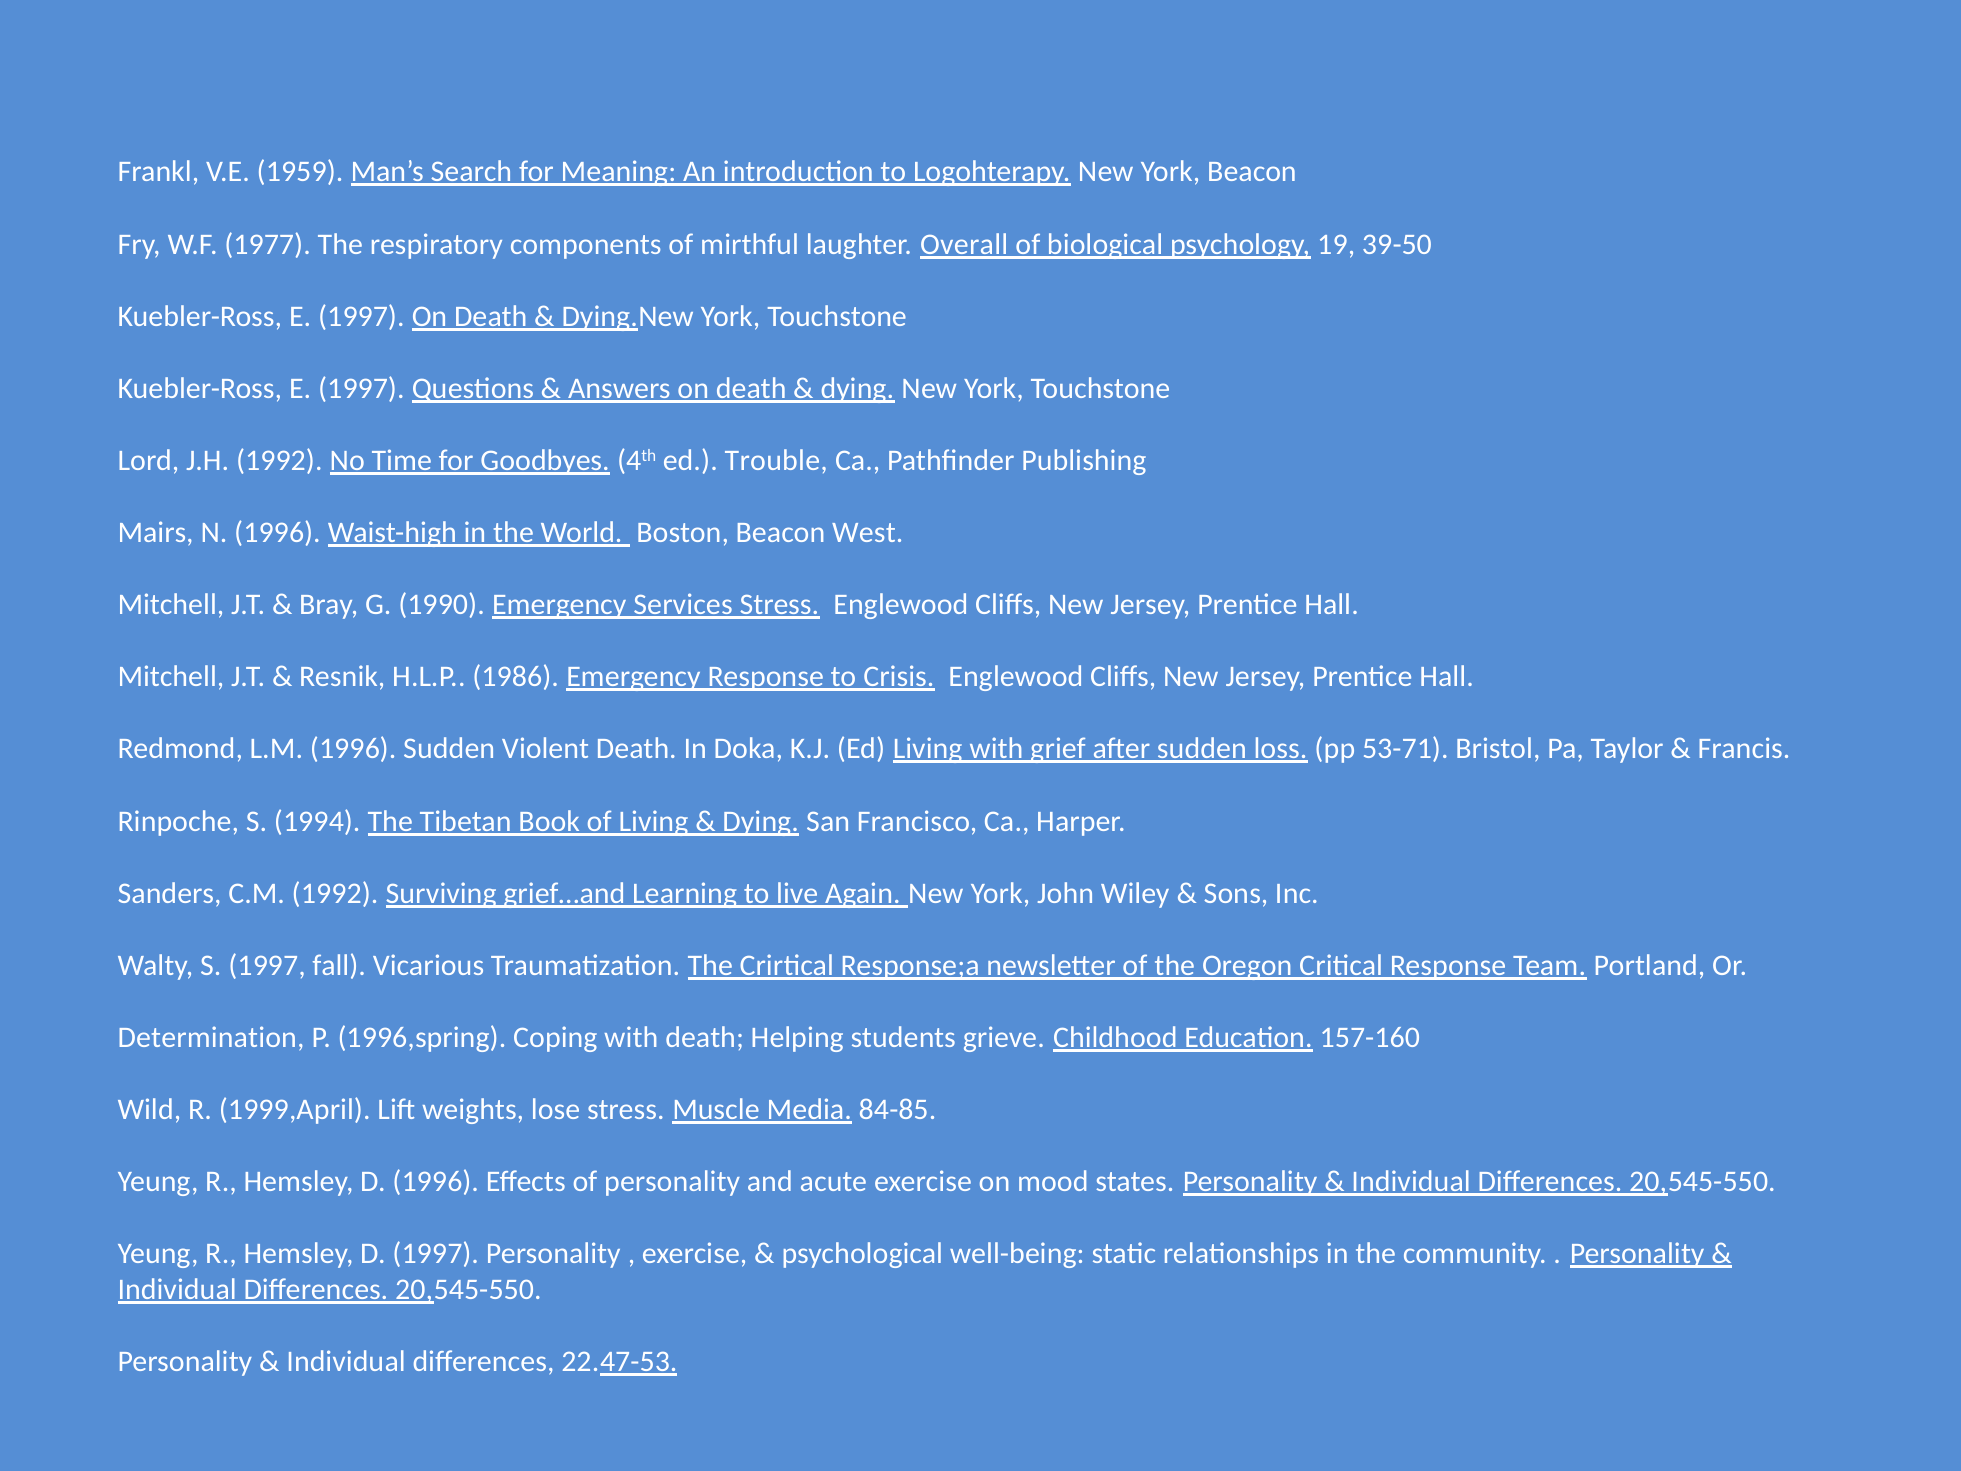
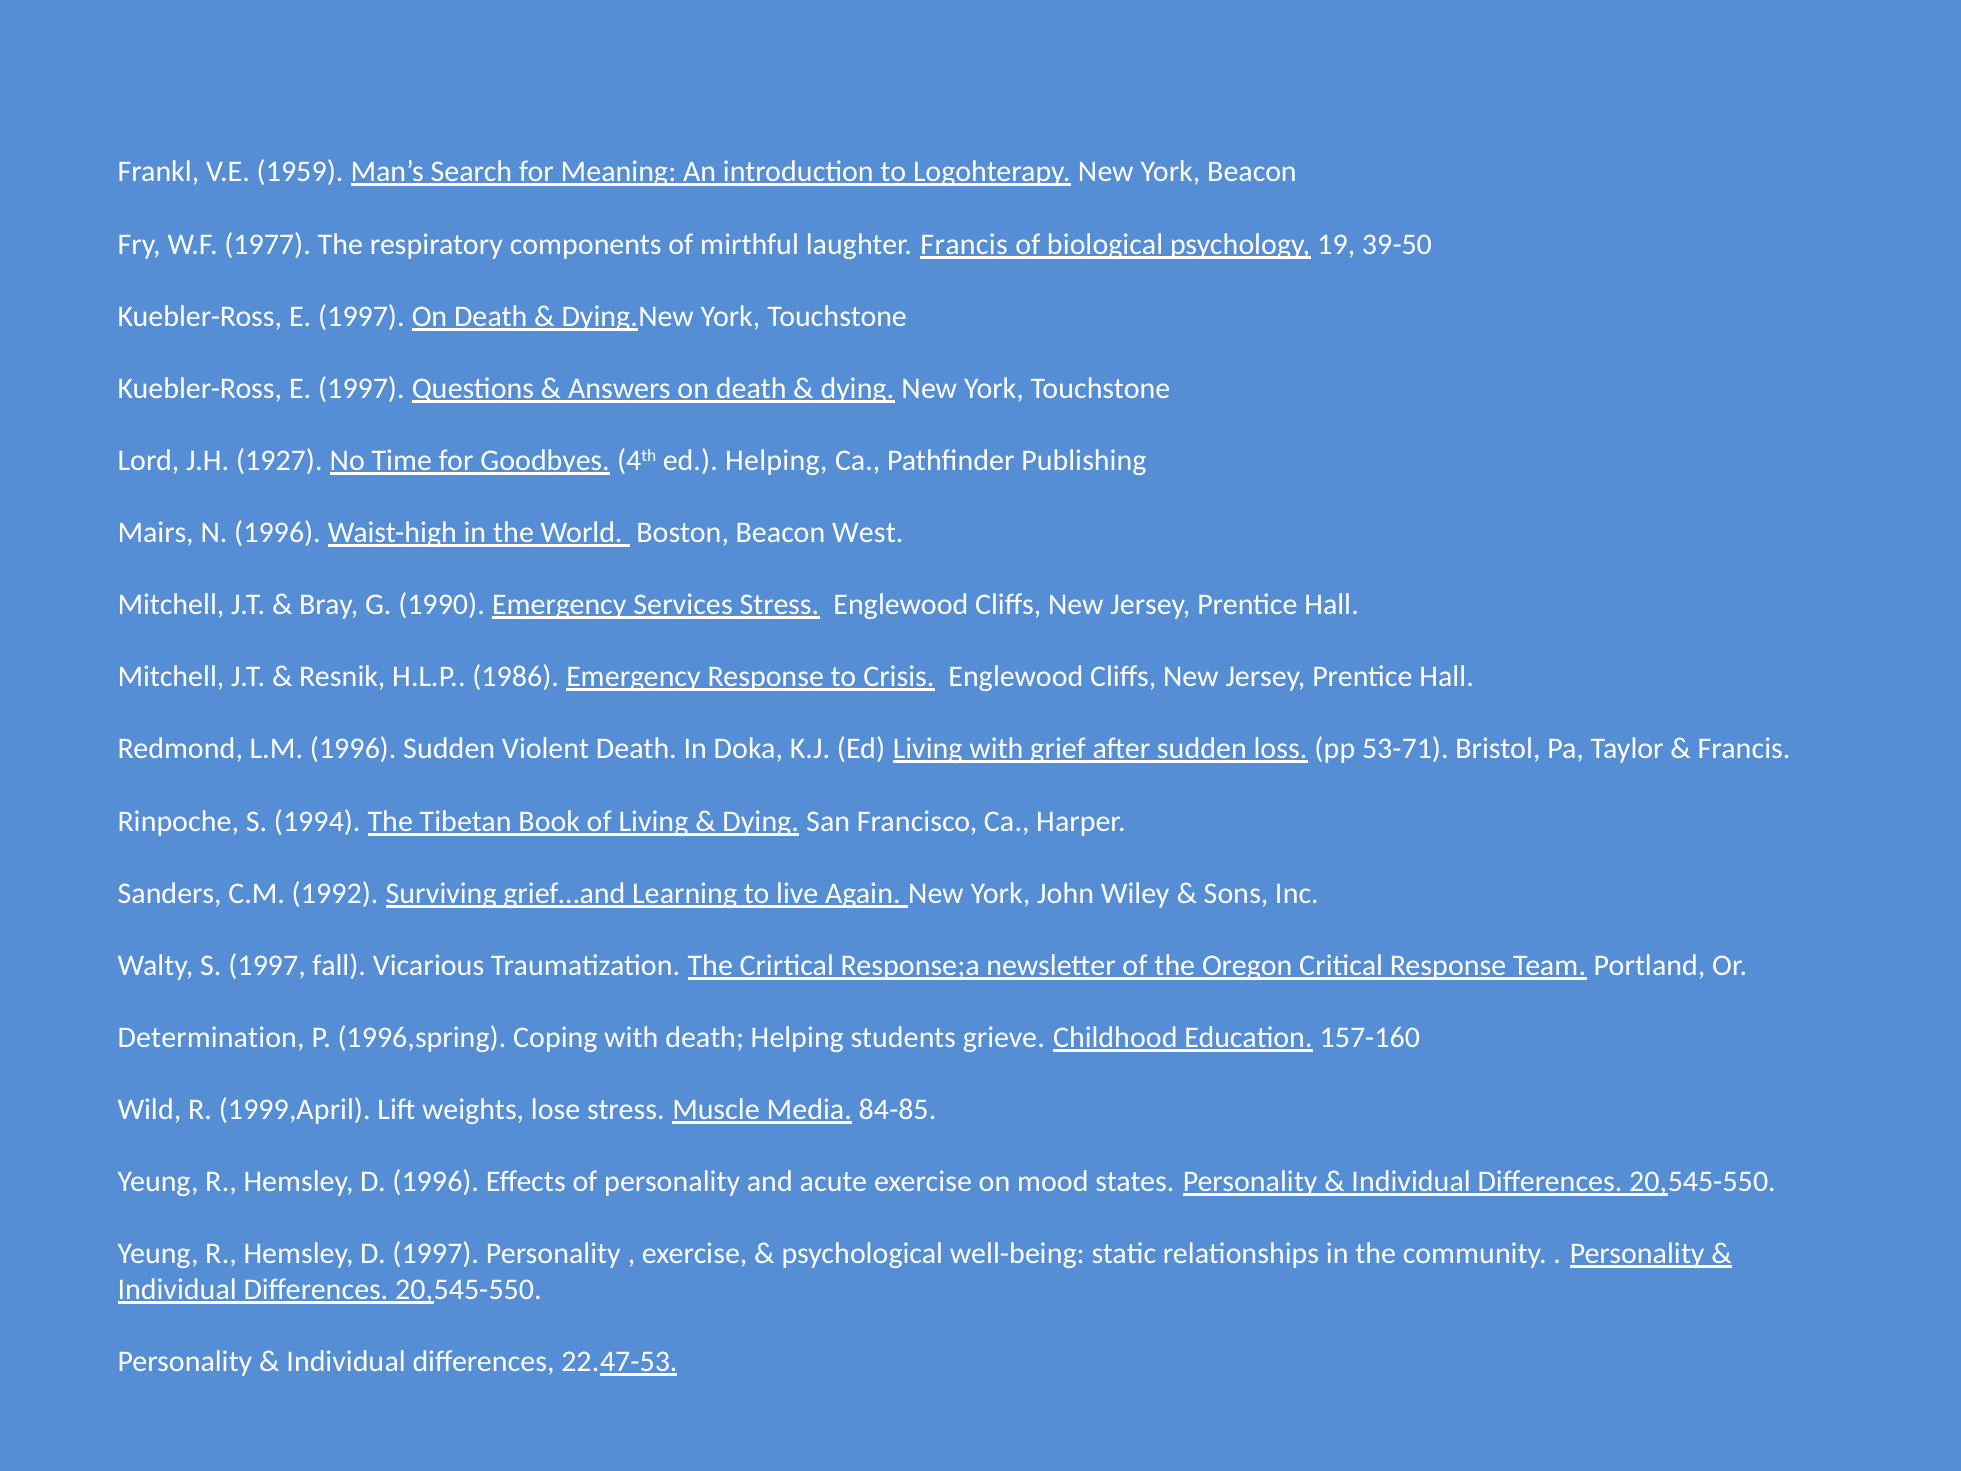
laughter Overall: Overall -> Francis
J.H 1992: 1992 -> 1927
ed Trouble: Trouble -> Helping
